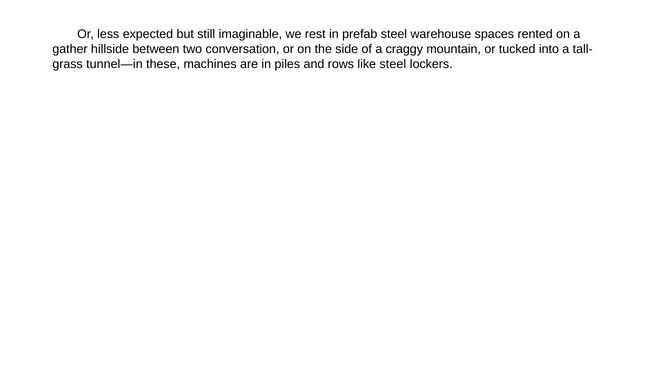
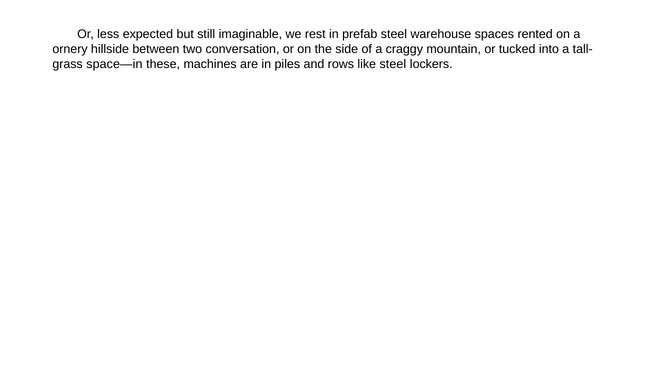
gather: gather -> ornery
tunnel—in: tunnel—in -> space—in
